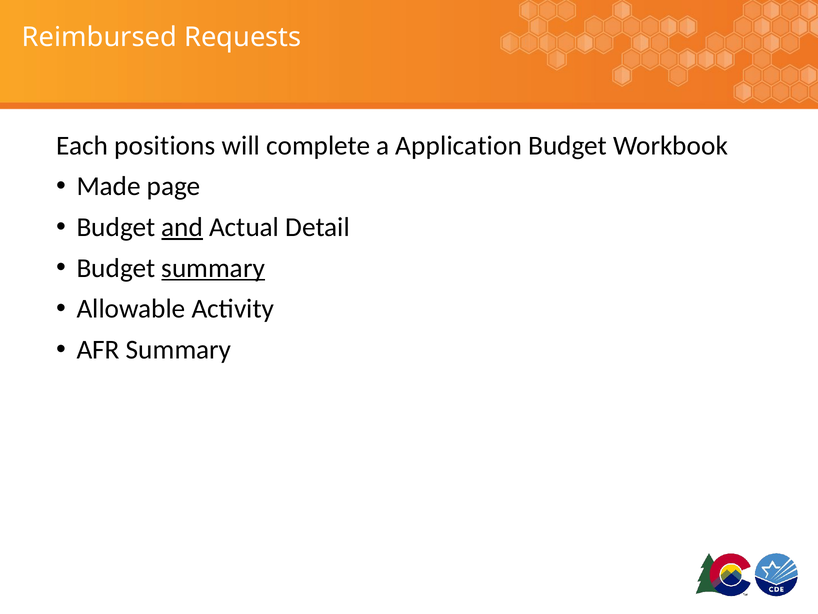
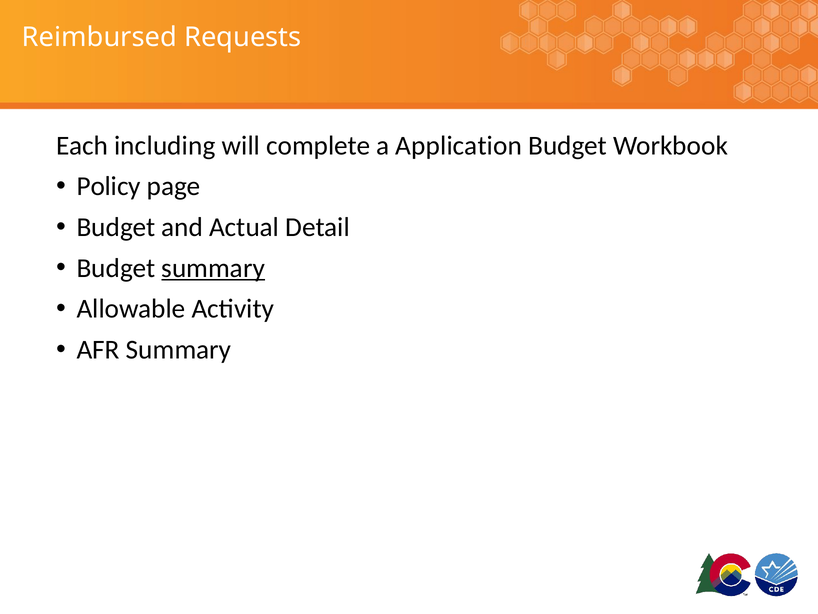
positions: positions -> including
Made: Made -> Policy
and underline: present -> none
